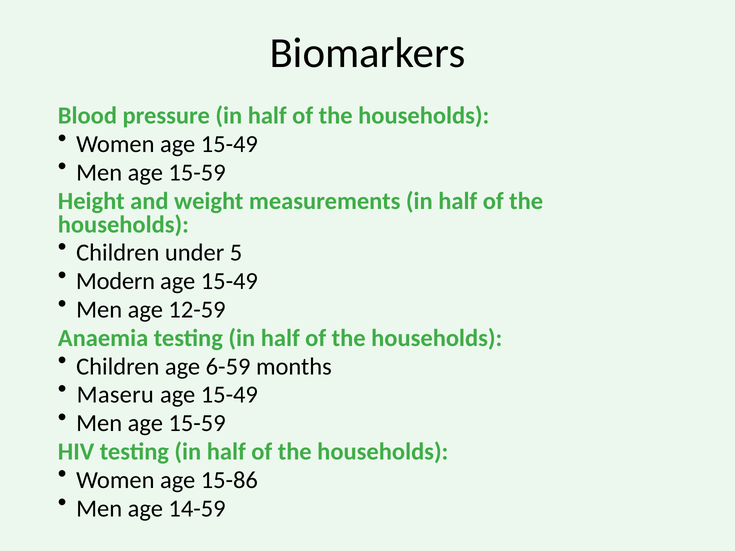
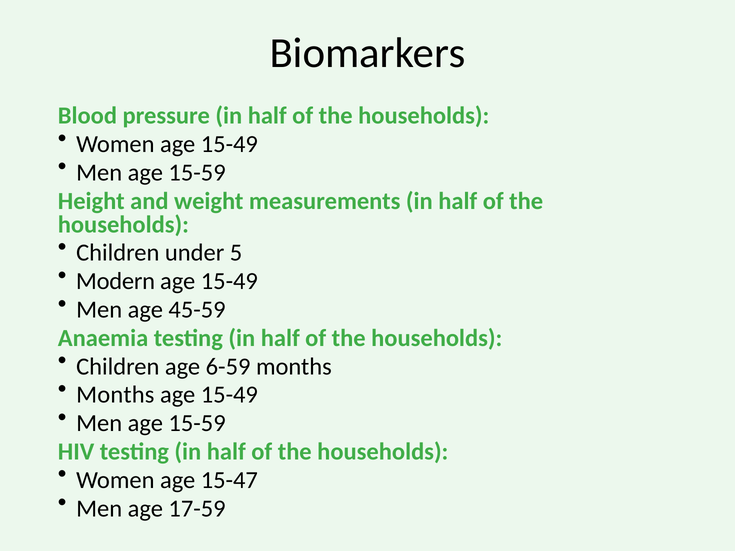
12-59: 12-59 -> 45-59
Maseru at (115, 395): Maseru -> Months
15-86: 15-86 -> 15-47
14-59: 14-59 -> 17-59
